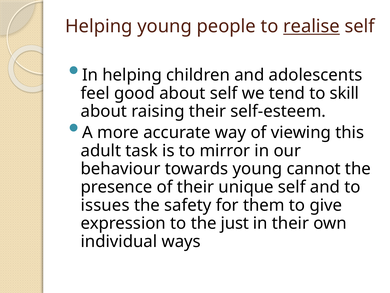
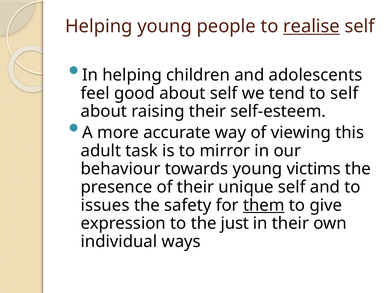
to skill: skill -> self
cannot: cannot -> victims
them underline: none -> present
